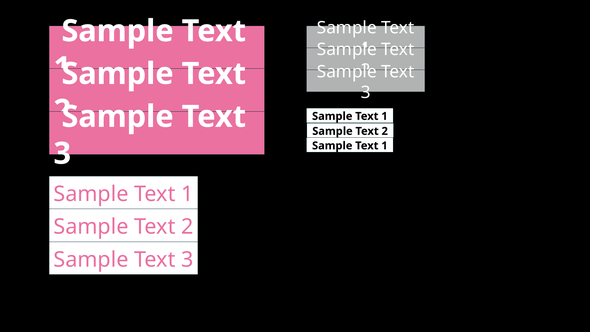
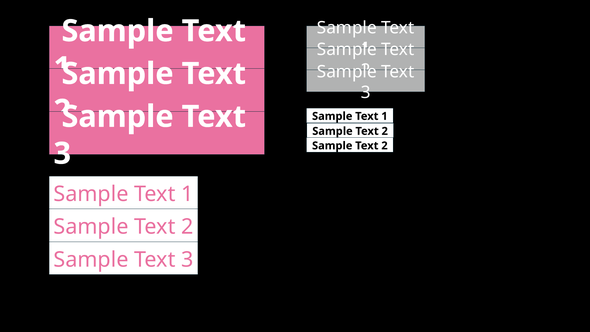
1 at (384, 146): 1 -> 2
